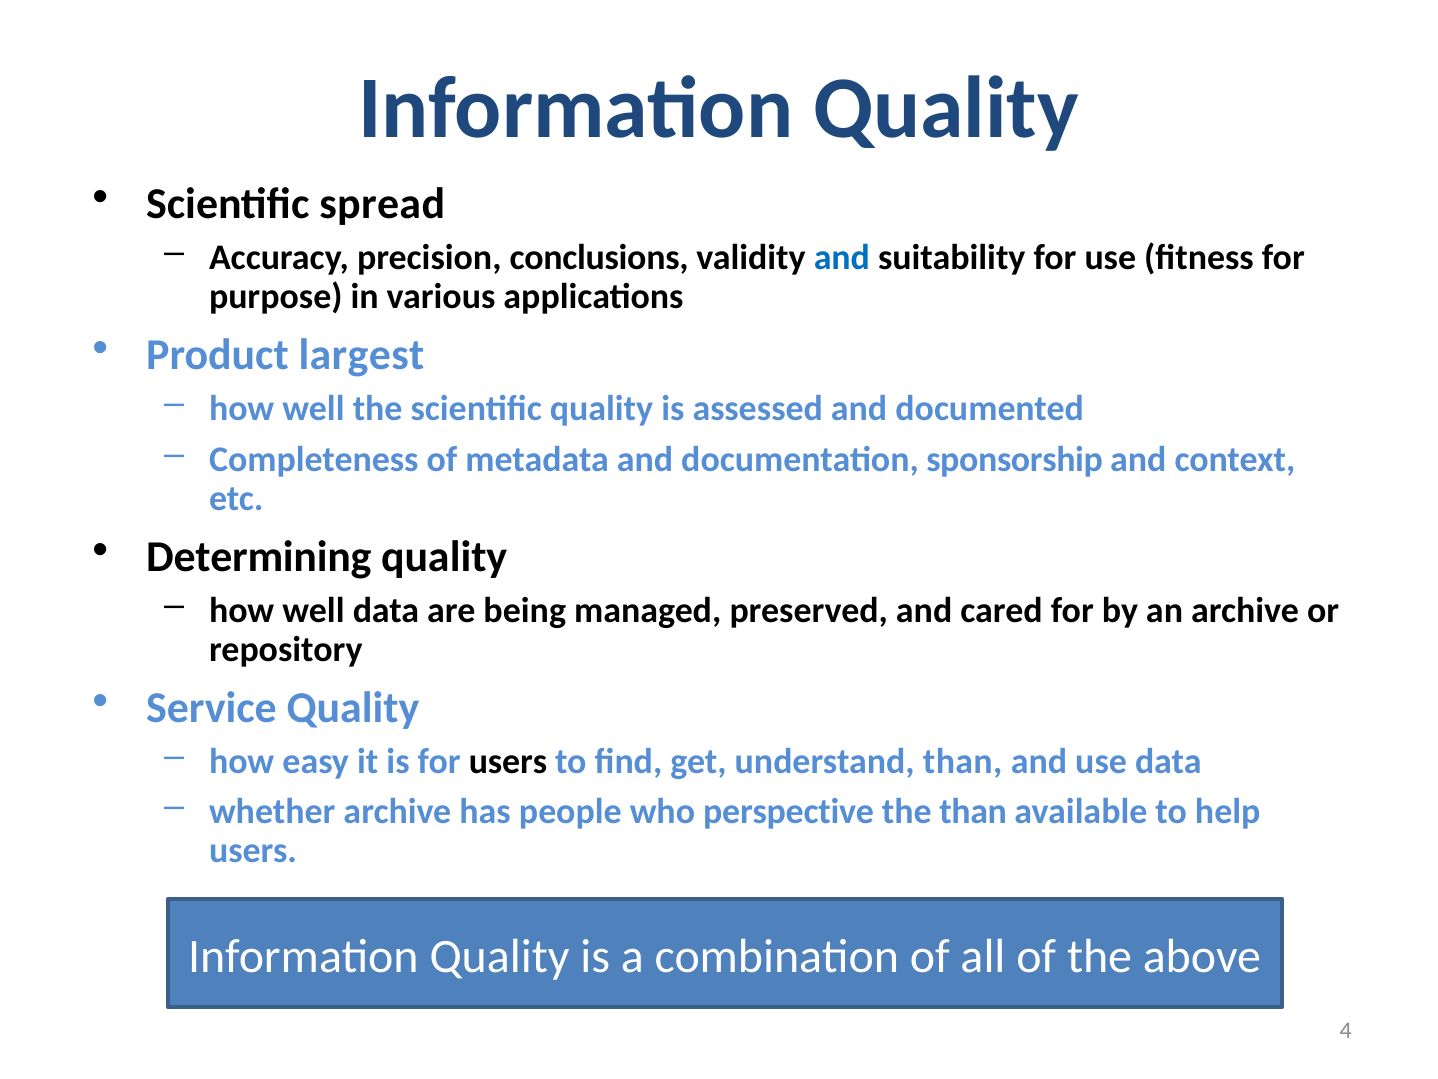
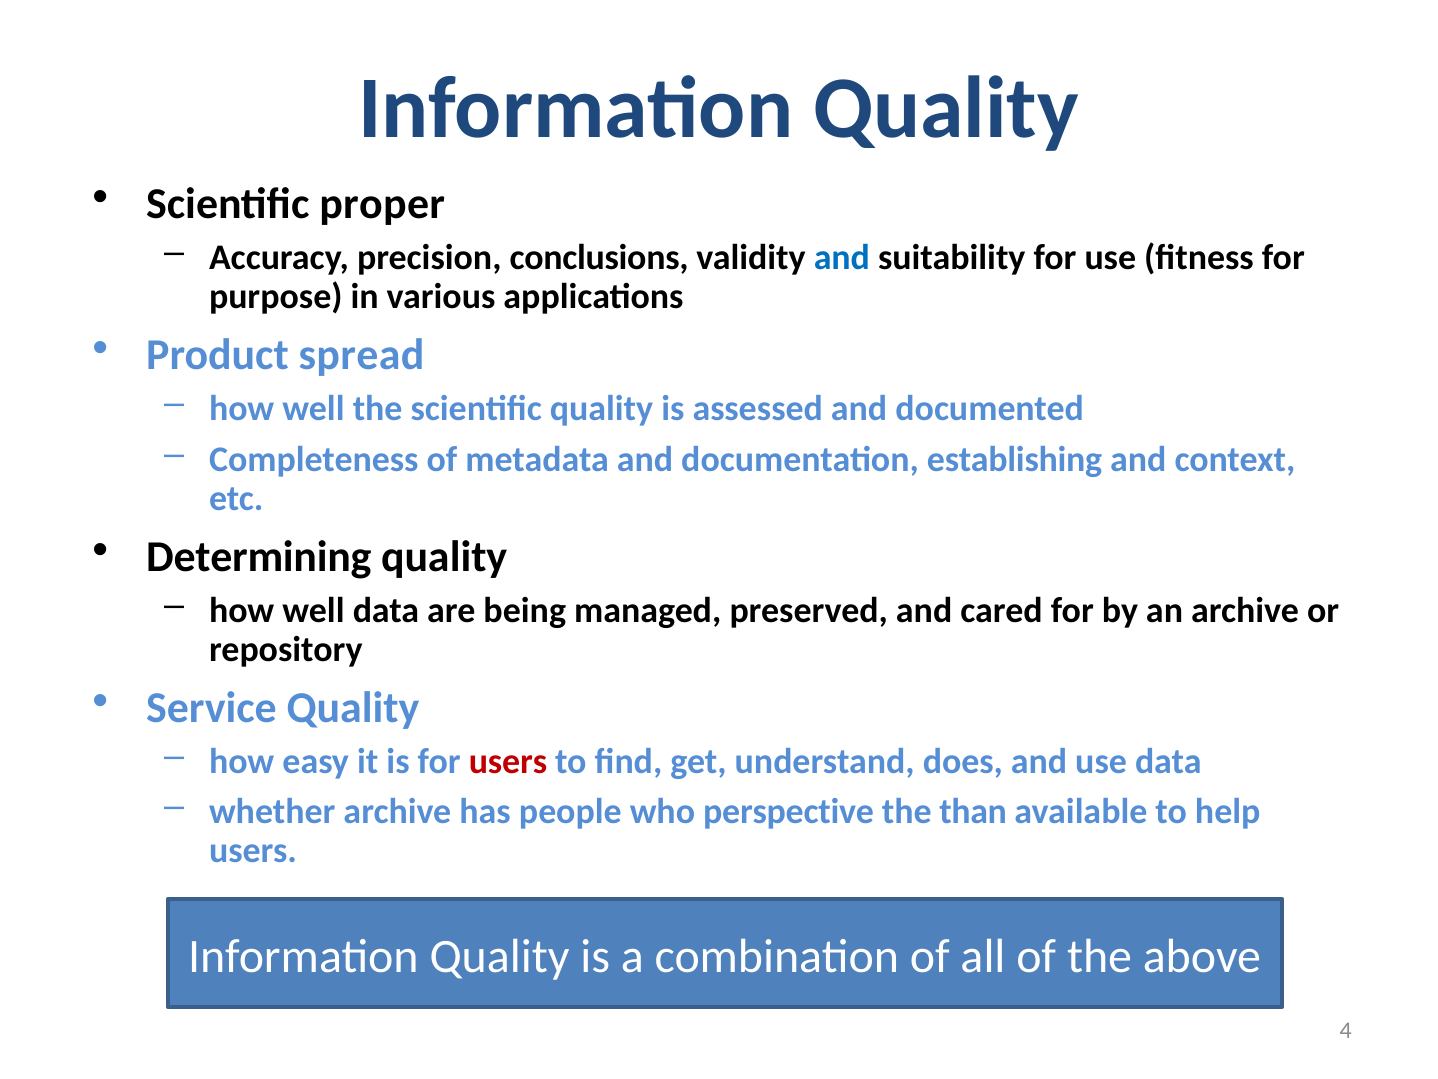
spread: spread -> proper
largest: largest -> spread
sponsorship: sponsorship -> establishing
users at (508, 761) colour: black -> red
understand than: than -> does
